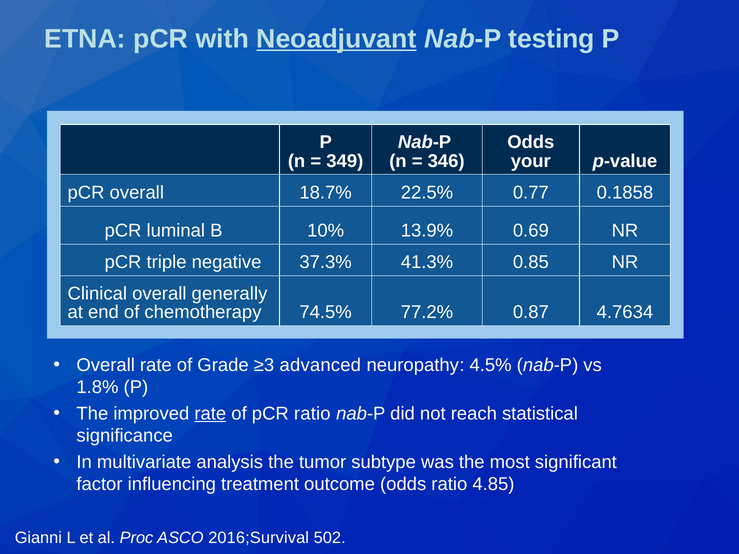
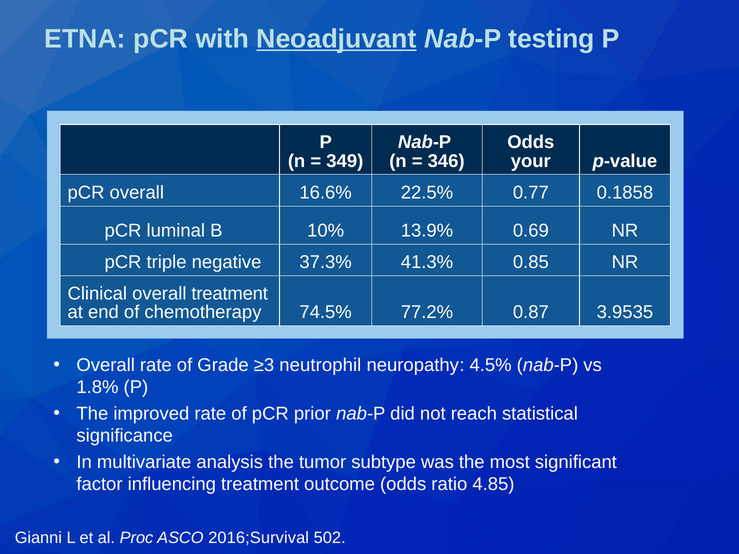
18.7%: 18.7% -> 16.6%
overall generally: generally -> treatment
4.7634: 4.7634 -> 3.9535
advanced: advanced -> neutrophil
rate at (210, 414) underline: present -> none
pCR ratio: ratio -> prior
